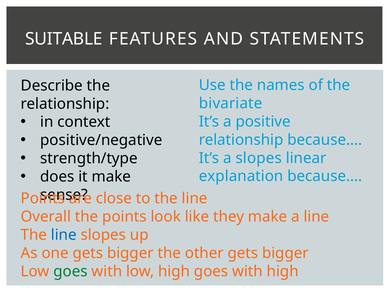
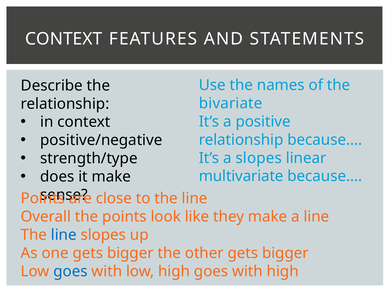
SUITABLE at (64, 39): SUITABLE -> CONTEXT
explanation: explanation -> multivariate
goes at (70, 271) colour: green -> blue
